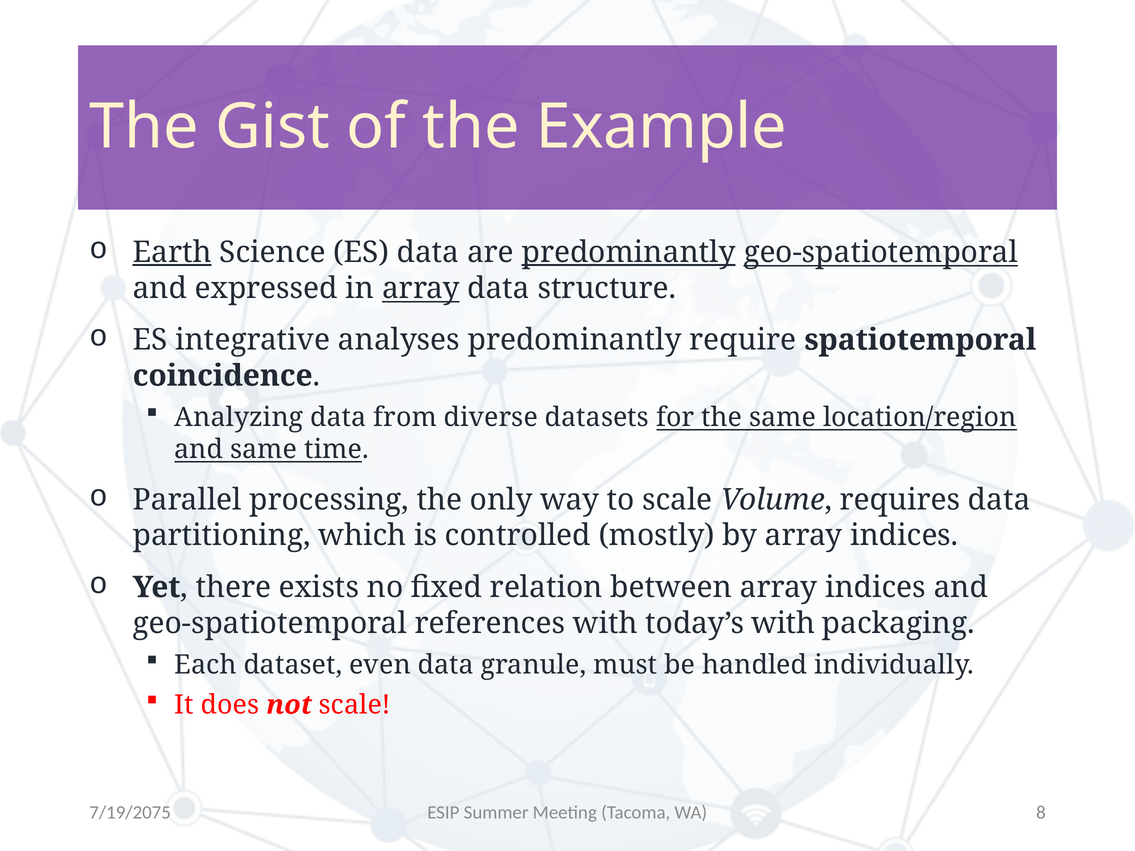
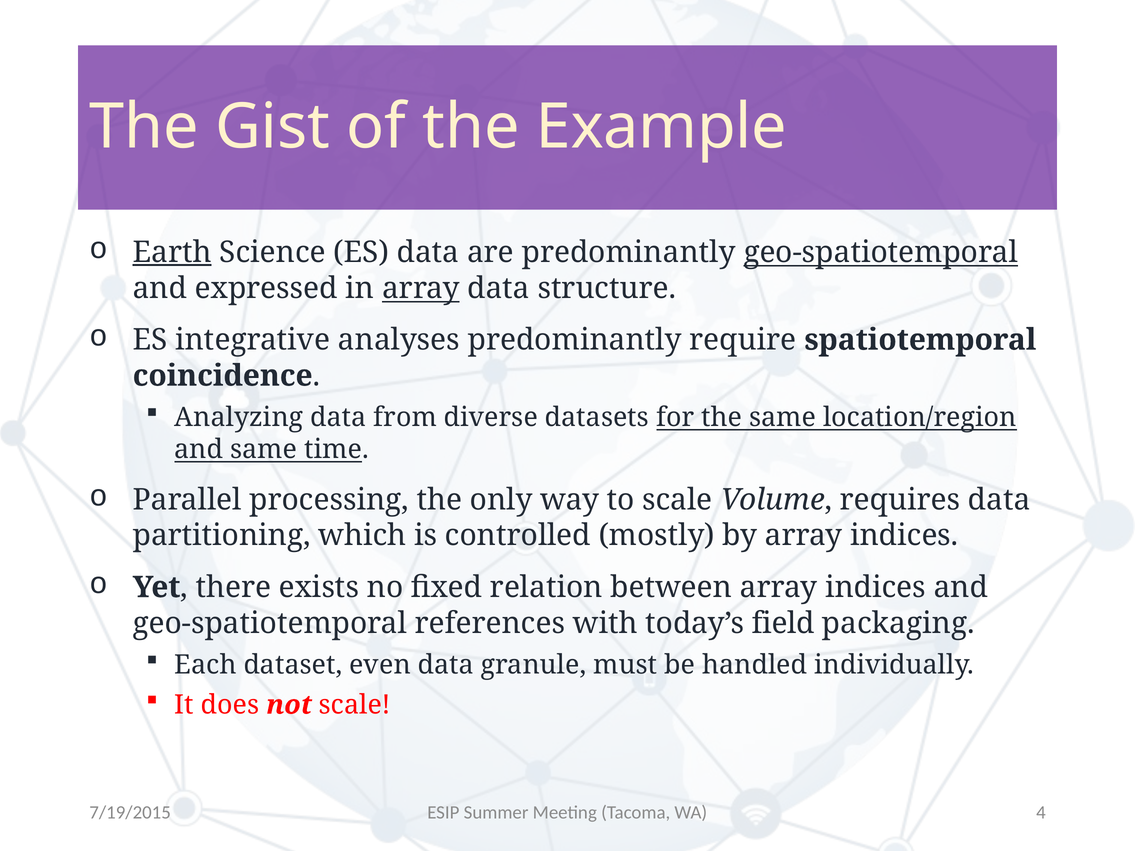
predominantly at (629, 252) underline: present -> none
today’s with: with -> field
8: 8 -> 4
7/19/2075: 7/19/2075 -> 7/19/2015
